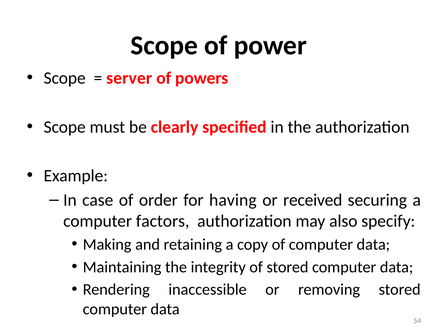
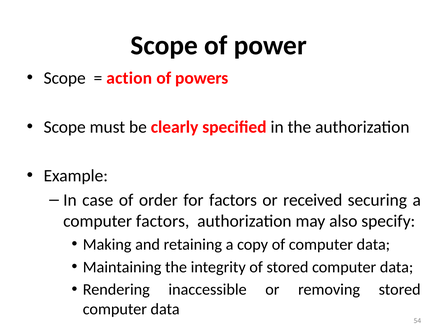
server: server -> action
for having: having -> factors
